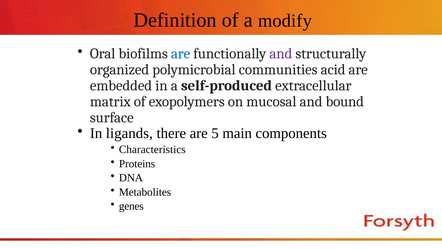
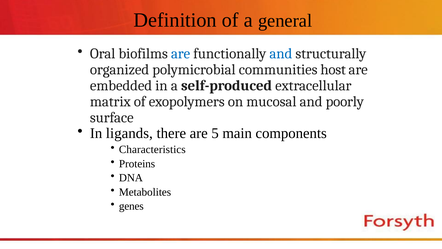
modify: modify -> general
and at (281, 54) colour: purple -> blue
acid: acid -> host
bound: bound -> poorly
